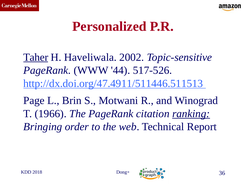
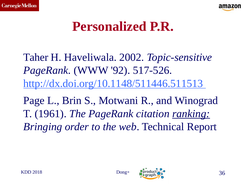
Taher underline: present -> none
44: 44 -> 92
http://dx.doi.org/47.4911/511446.511513: http://dx.doi.org/47.4911/511446.511513 -> http://dx.doi.org/10.1148/511446.511513
1966: 1966 -> 1961
